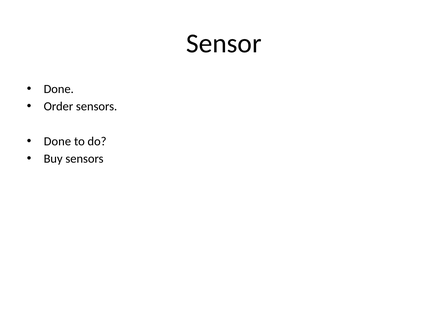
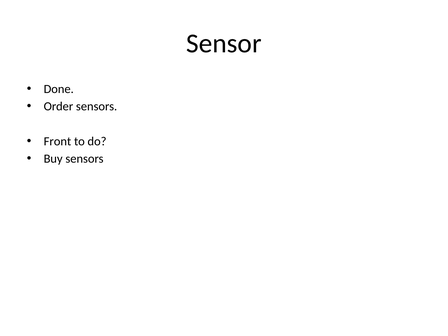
Done at (57, 141): Done -> Front
